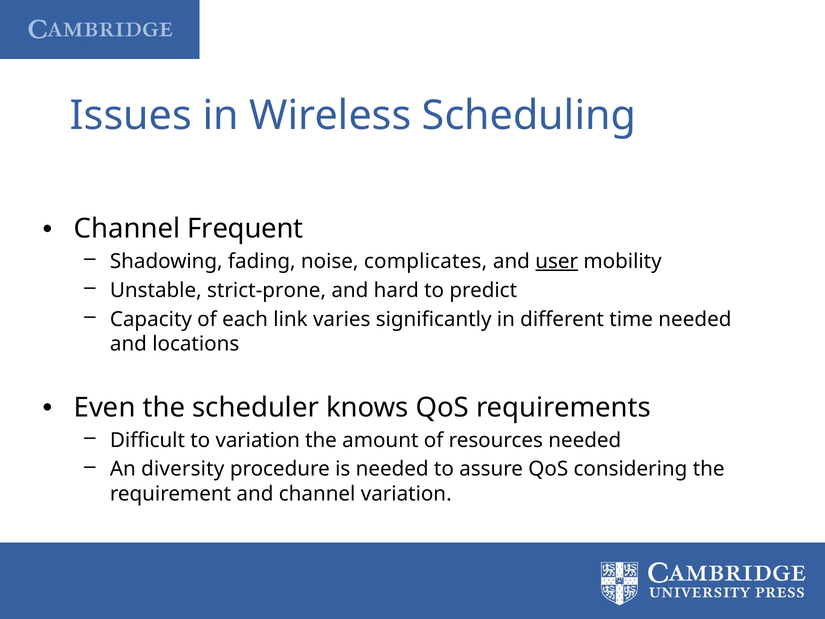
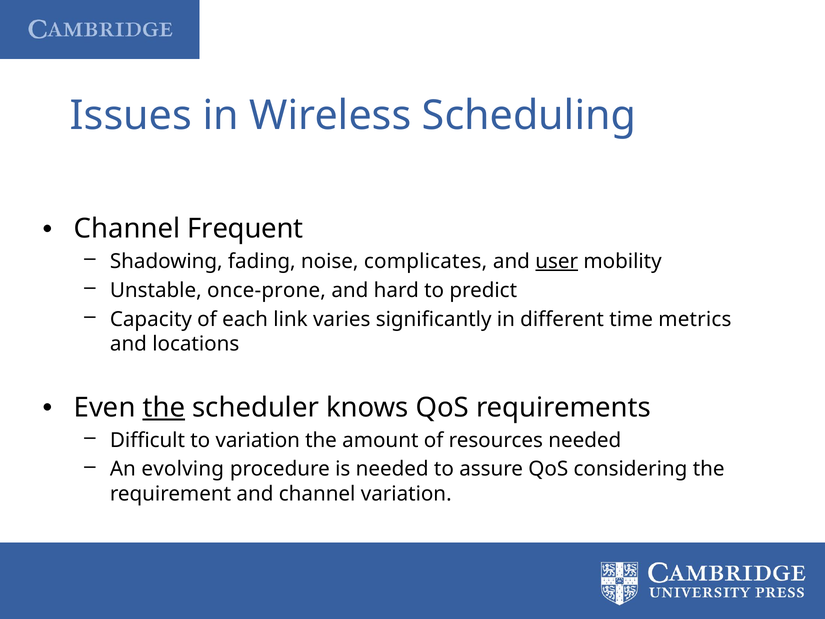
strict-prone: strict-prone -> once-prone
time needed: needed -> metrics
the at (164, 408) underline: none -> present
diversity: diversity -> evolving
